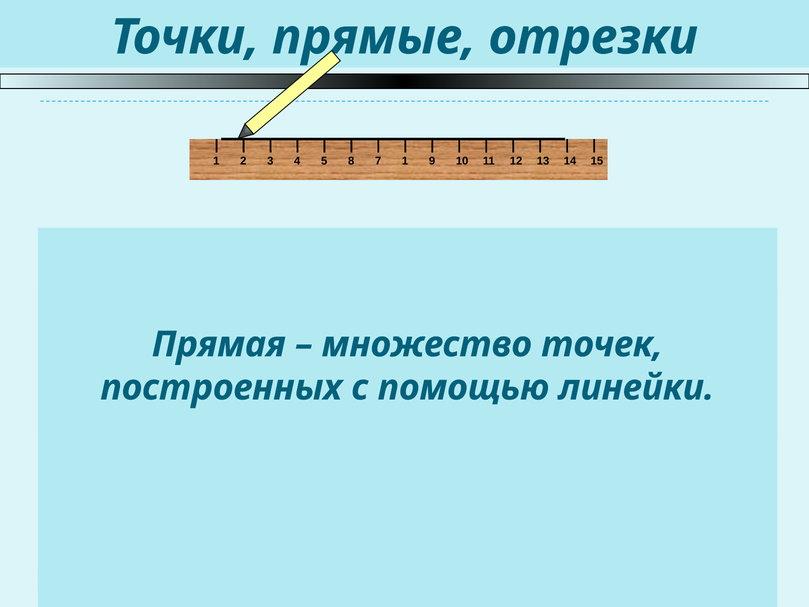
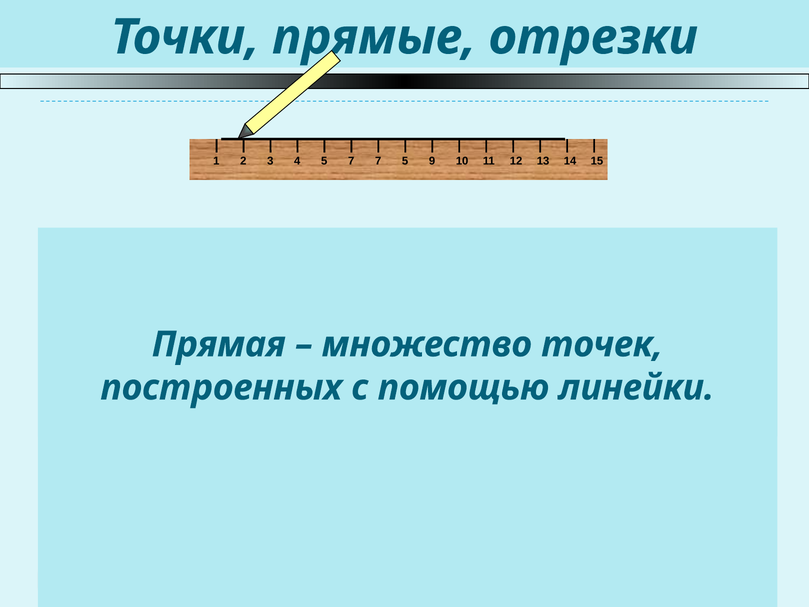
5 8: 8 -> 7
7 1: 1 -> 5
